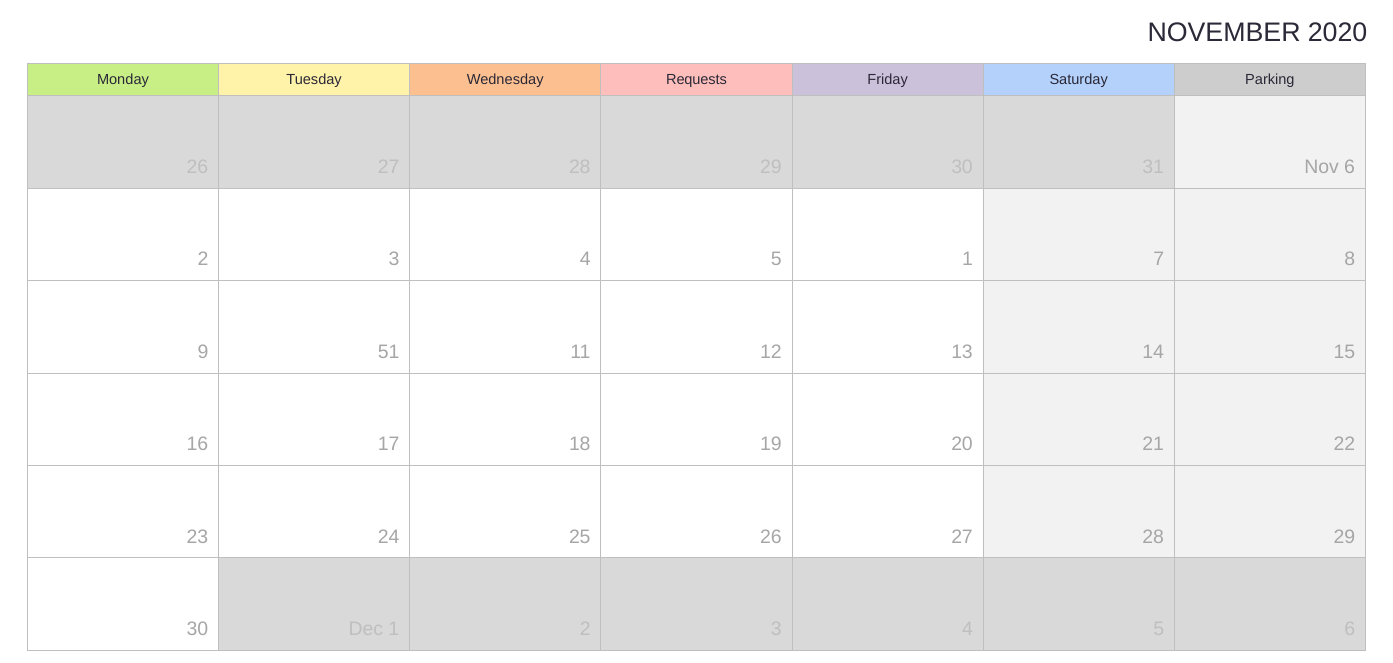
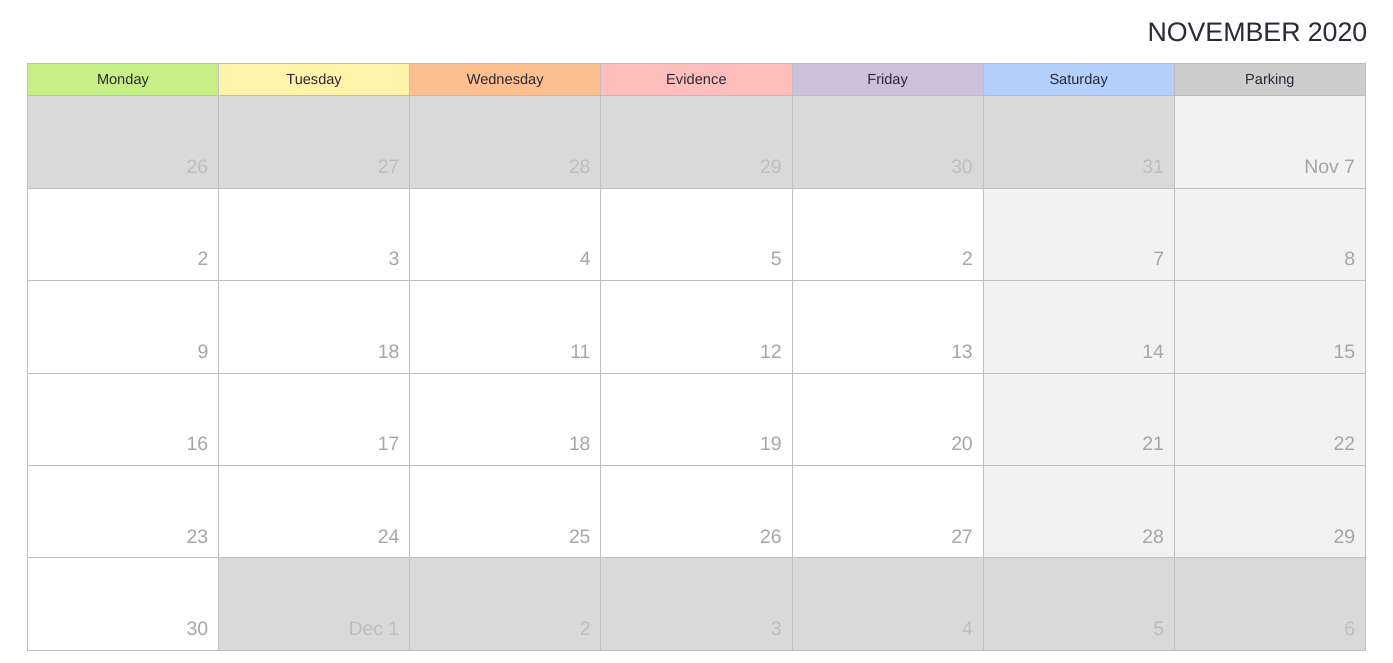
Requests: Requests -> Evidence
Nov 6: 6 -> 7
5 1: 1 -> 2
9 51: 51 -> 18
